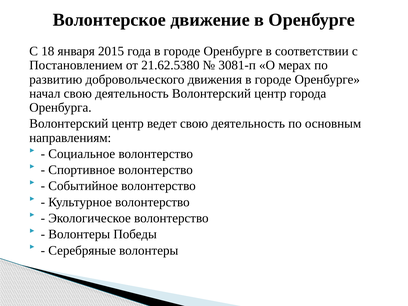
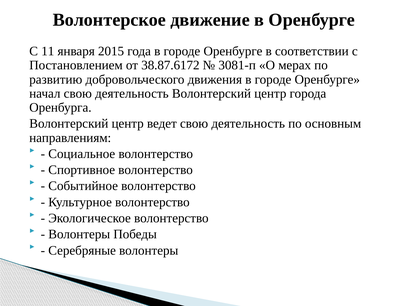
18: 18 -> 11
21.62.5380: 21.62.5380 -> 38.87.6172
